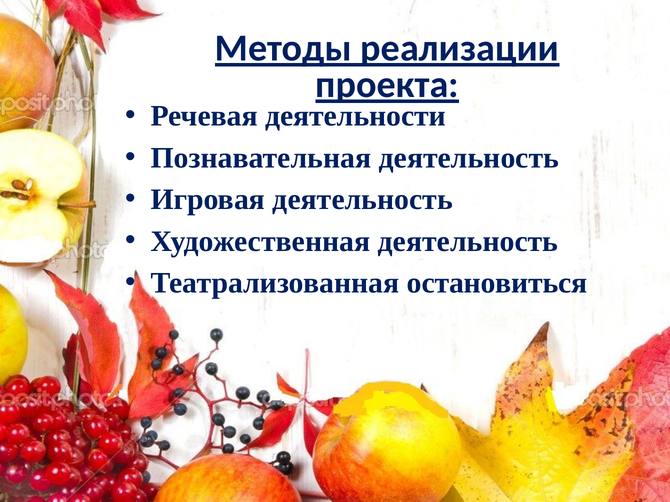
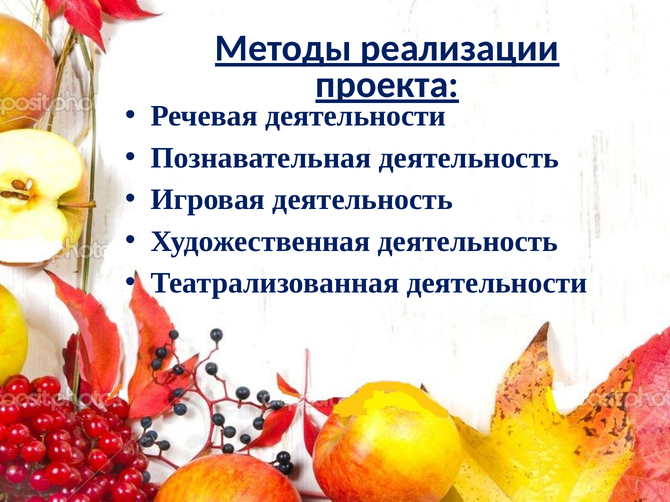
Театрализованная остановиться: остановиться -> деятельности
